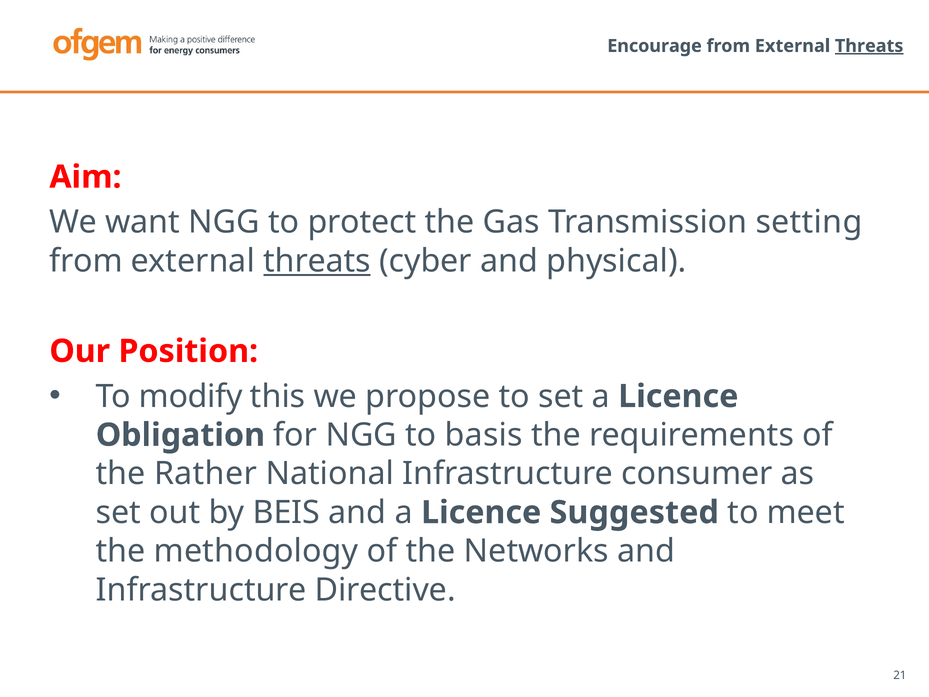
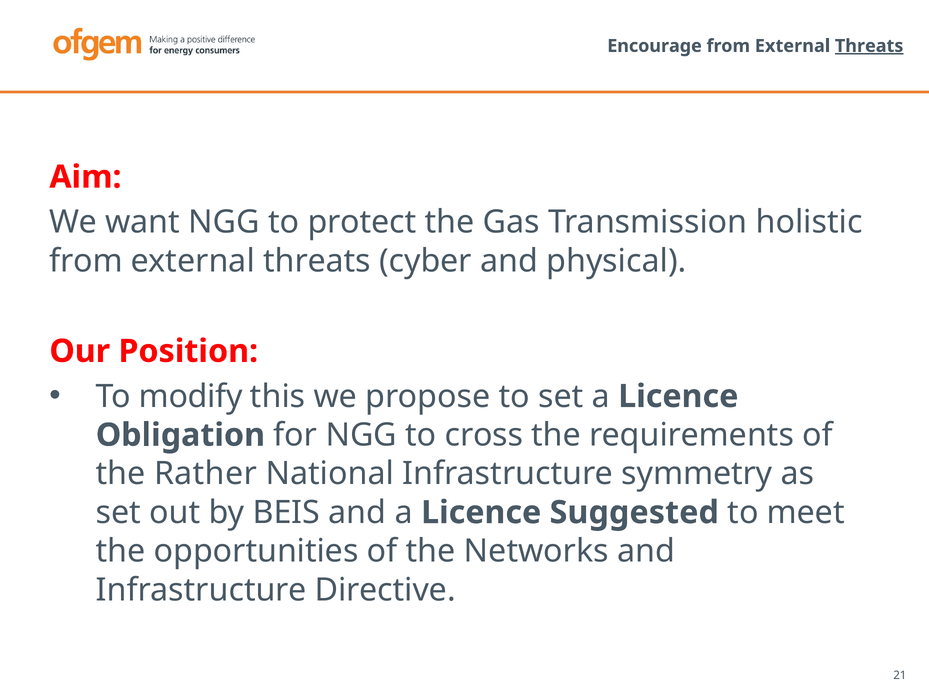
setting: setting -> holistic
threats at (317, 261) underline: present -> none
basis: basis -> cross
consumer: consumer -> symmetry
methodology: methodology -> opportunities
